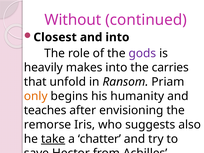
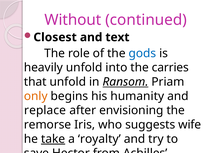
and into: into -> text
gods colour: purple -> blue
heavily makes: makes -> unfold
Ransom underline: none -> present
teaches: teaches -> replace
also: also -> wife
chatter: chatter -> royalty
